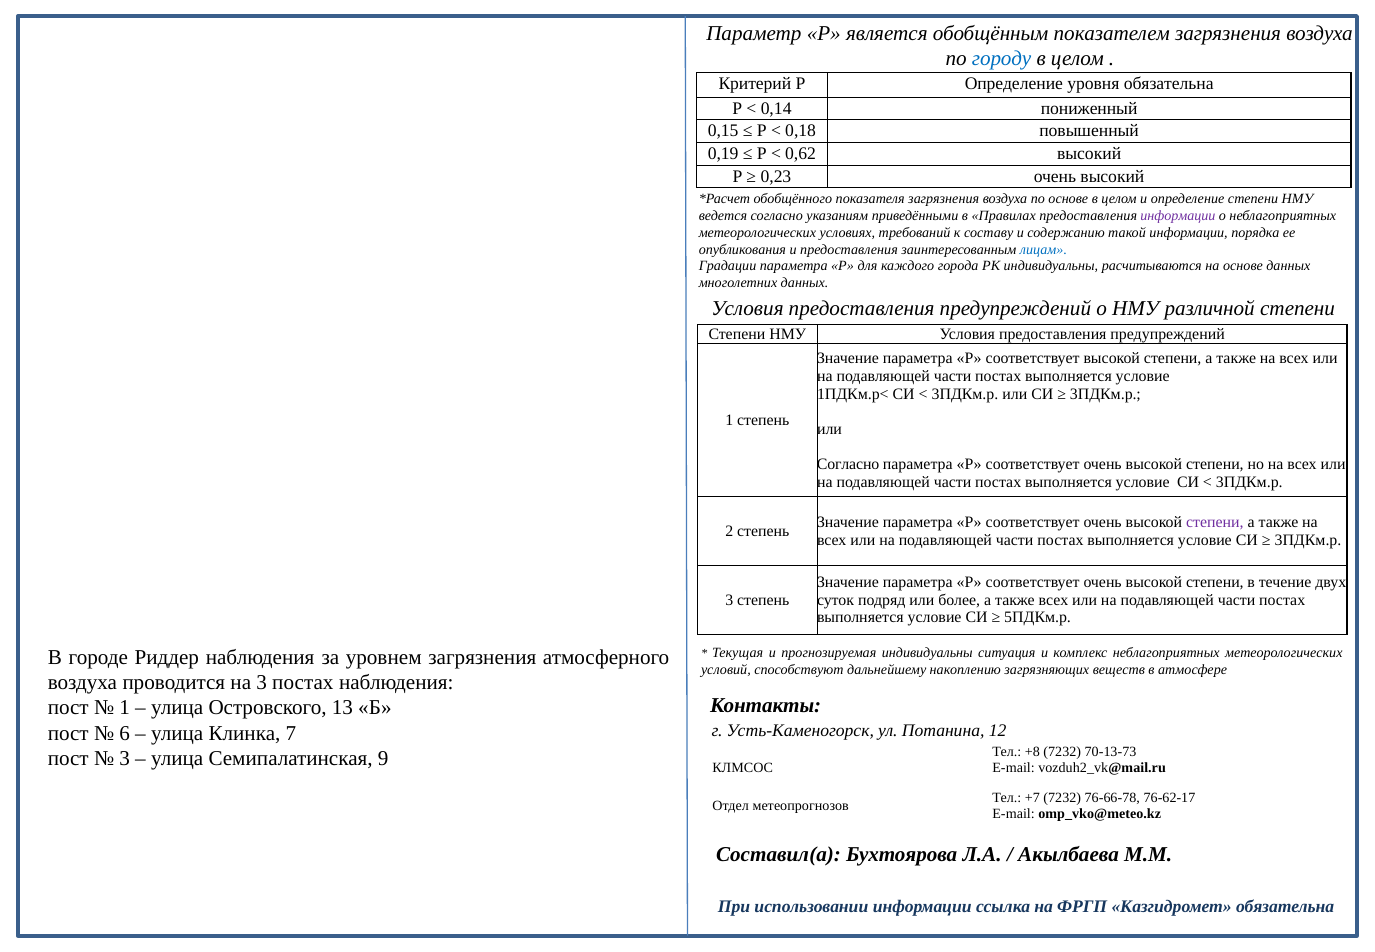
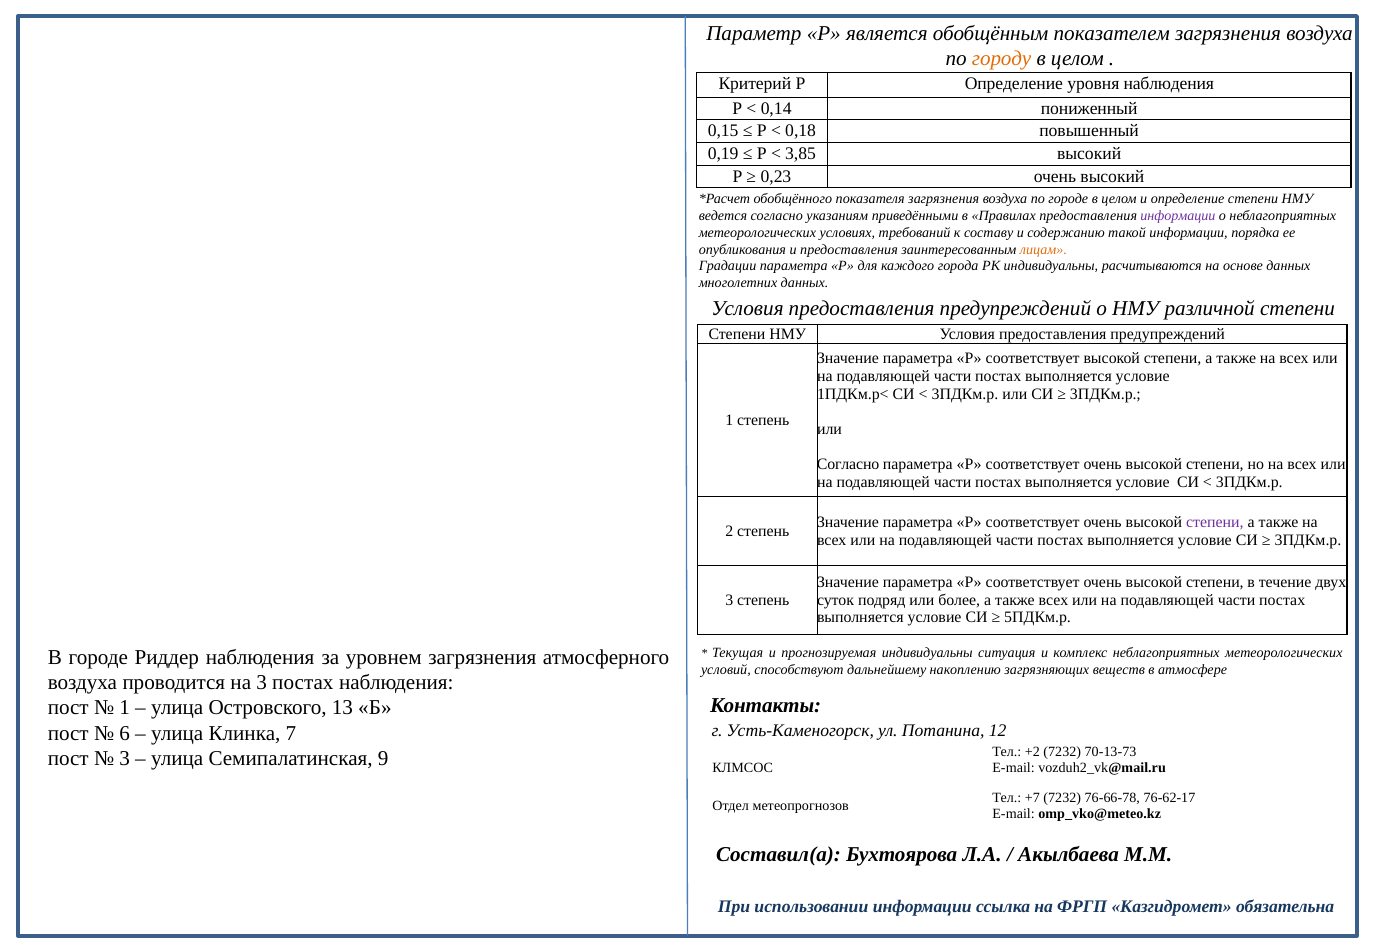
городу colour: blue -> orange
уровня обязательна: обязательна -> наблюдения
0,62: 0,62 -> 3,85
по основе: основе -> городе
лицам colour: blue -> orange
+8: +8 -> +2
